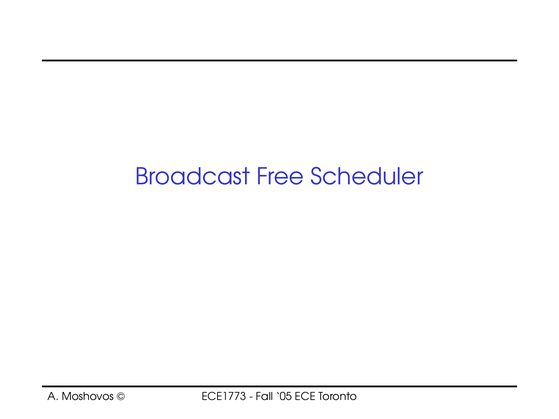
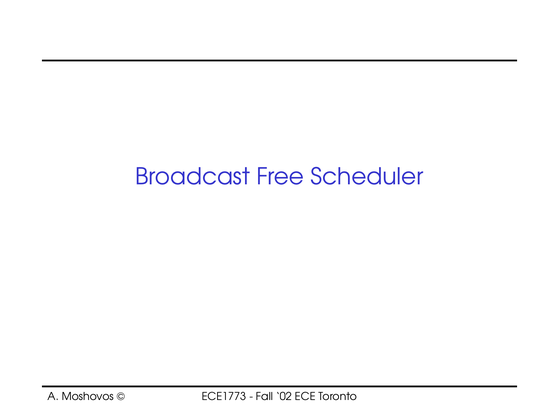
05: 05 -> 02
